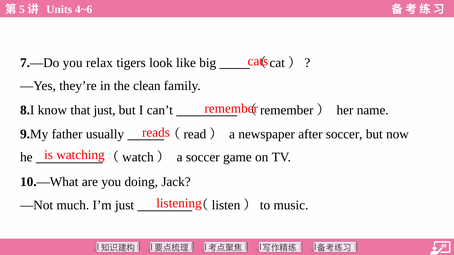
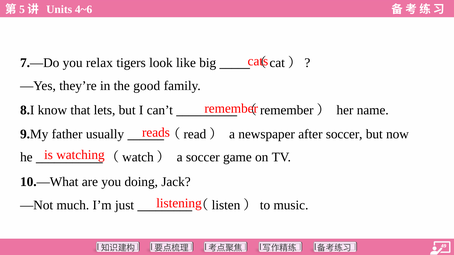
clean: clean -> good
that just: just -> lets
